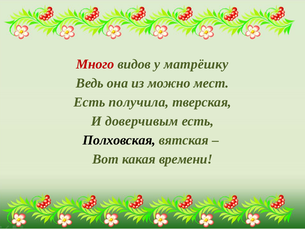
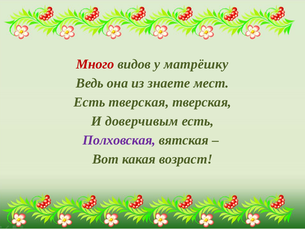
можно: можно -> знаете
Есть получила: получила -> тверская
Полховская colour: black -> purple
времени: времени -> возраст
